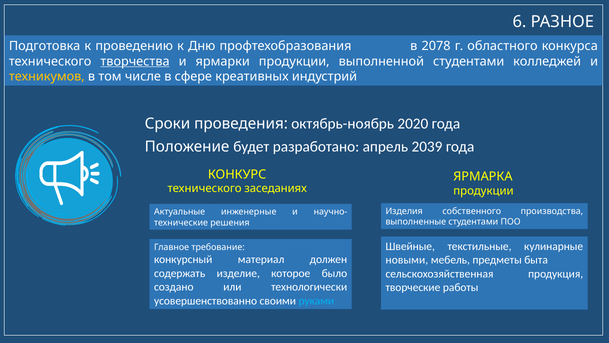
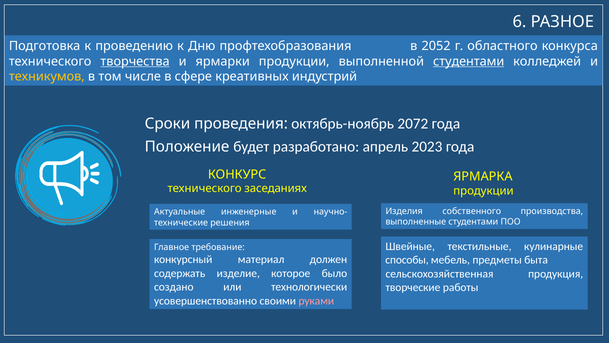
2078: 2078 -> 2052
студентами at (469, 61) underline: none -> present
2020: 2020 -> 2072
2039: 2039 -> 2023
новыми: новыми -> способы
руками colour: light blue -> pink
